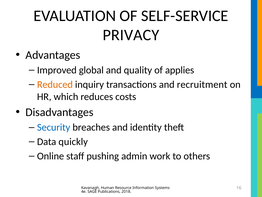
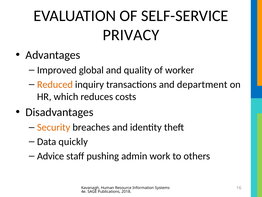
applies: applies -> worker
recruitment: recruitment -> department
Security colour: blue -> orange
Online: Online -> Advice
